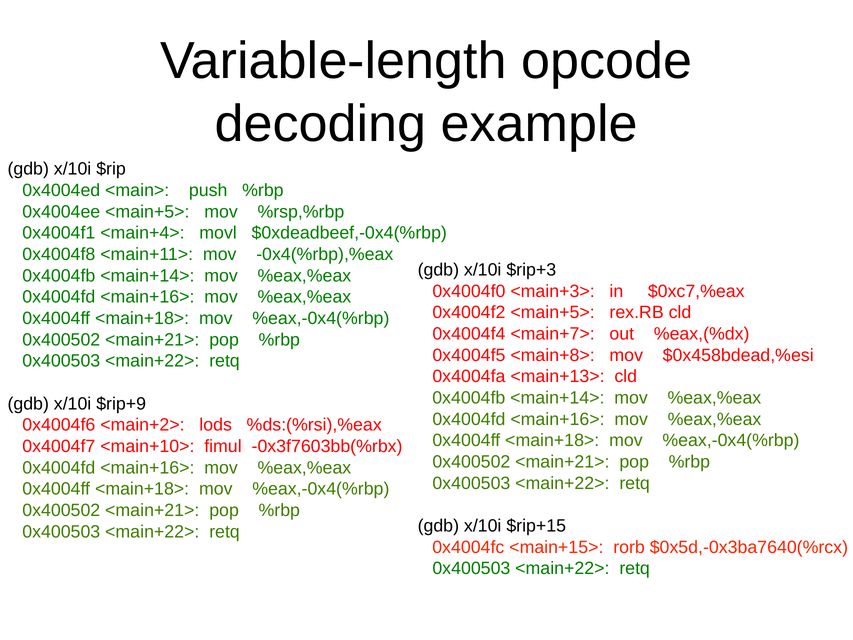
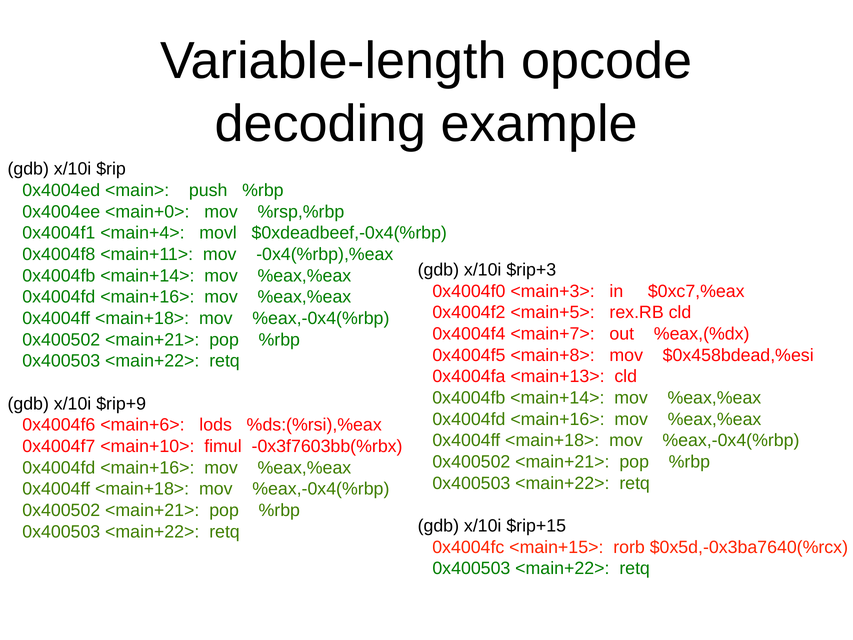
0x4004ee <main+5>: <main+5> -> <main+0>
<main+2>: <main+2> -> <main+6>
